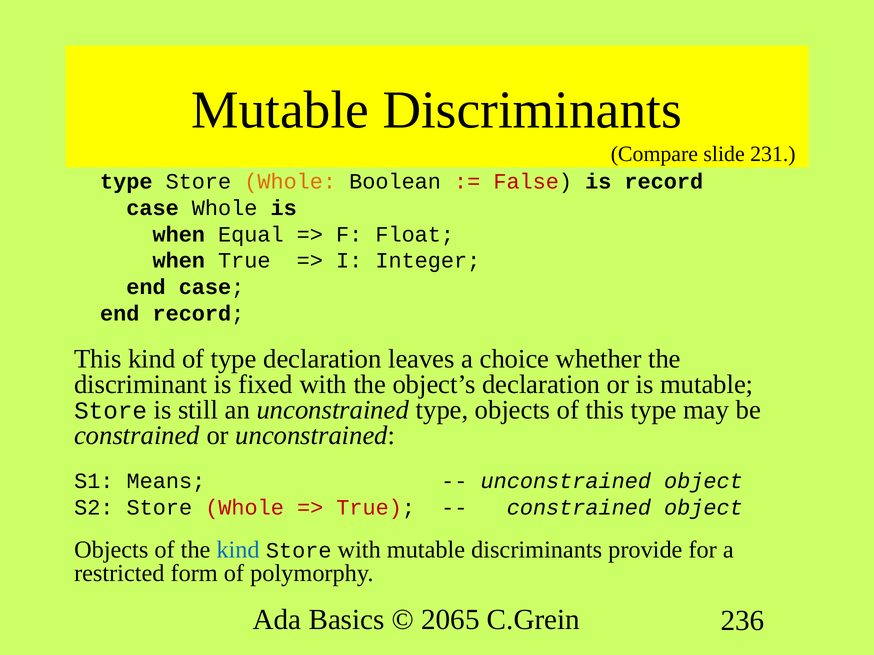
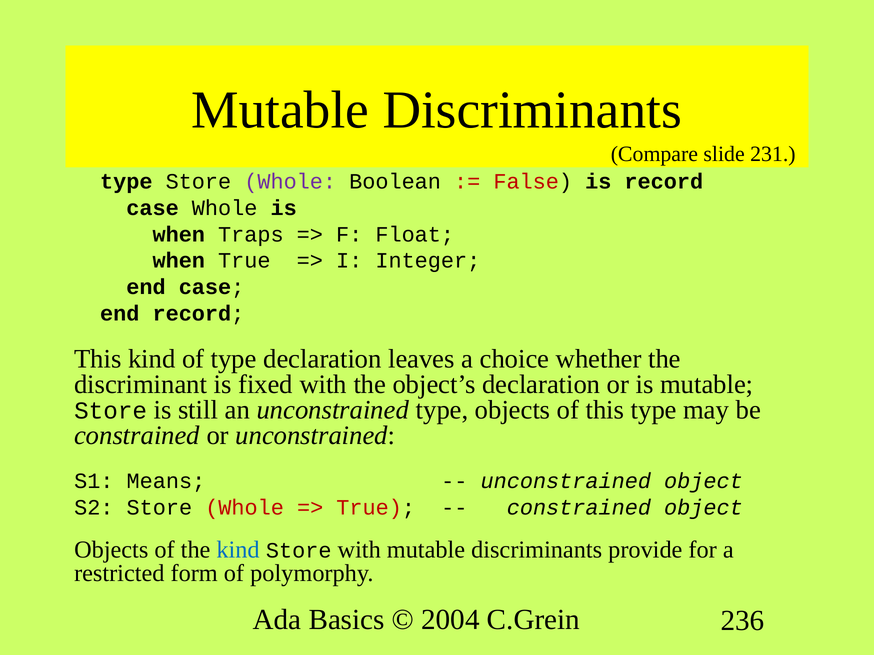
Whole at (290, 182) colour: orange -> purple
Equal: Equal -> Traps
2065: 2065 -> 2004
